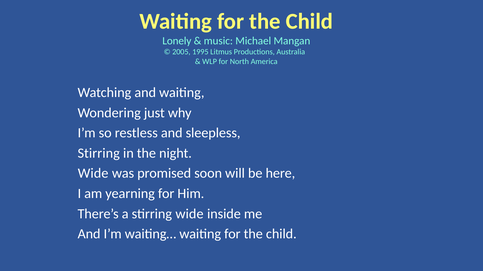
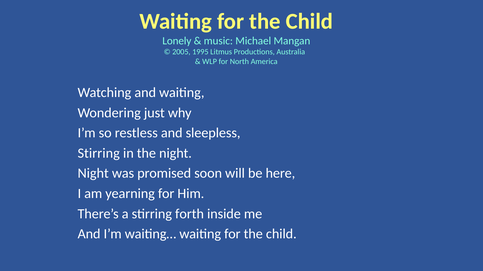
Wide at (93, 174): Wide -> Night
stirring wide: wide -> forth
